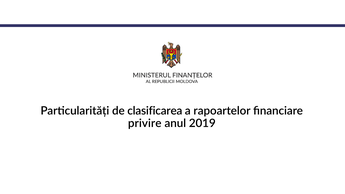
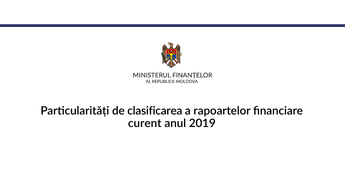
privire: privire -> curent
